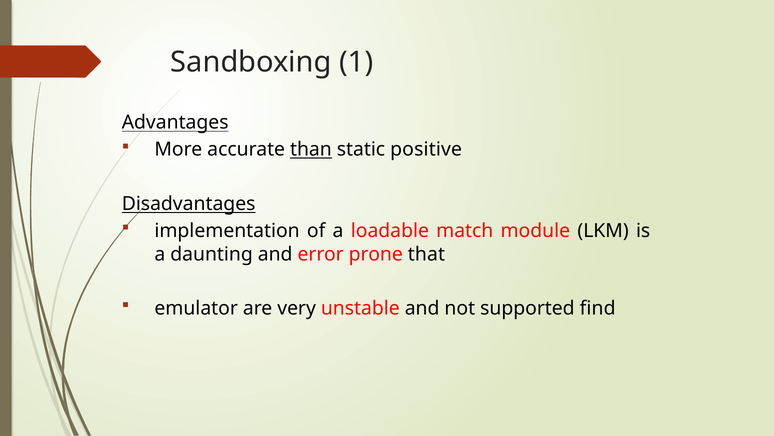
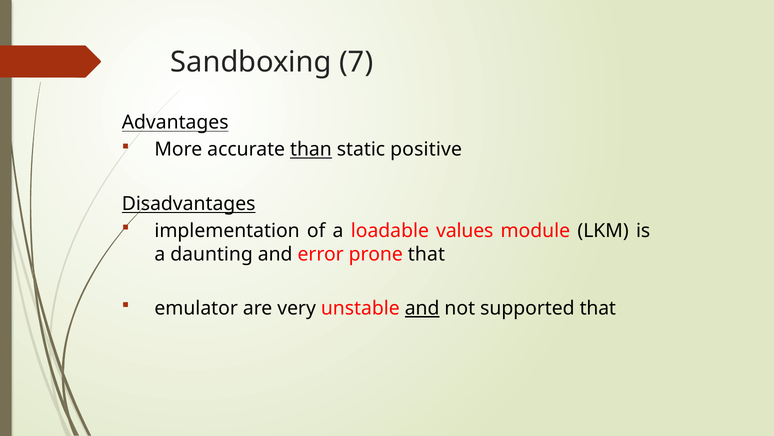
1: 1 -> 7
match: match -> values
and at (422, 308) underline: none -> present
supported find: find -> that
